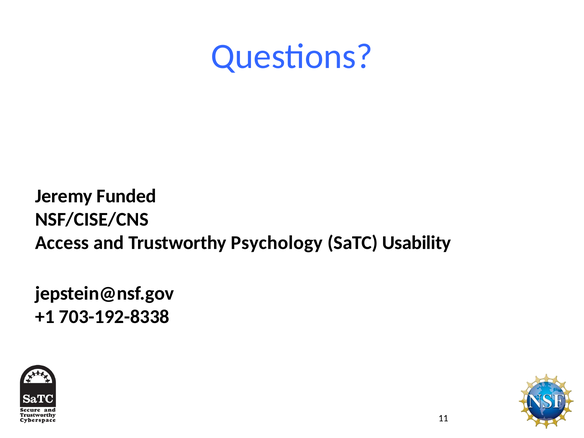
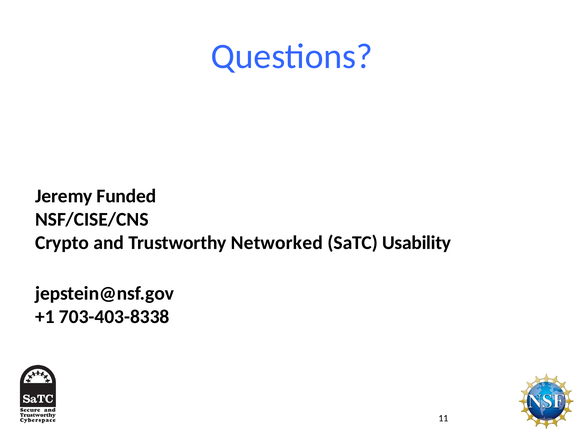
Access: Access -> Crypto
Psychology: Psychology -> Networked
703-192-8338: 703-192-8338 -> 703-403-8338
